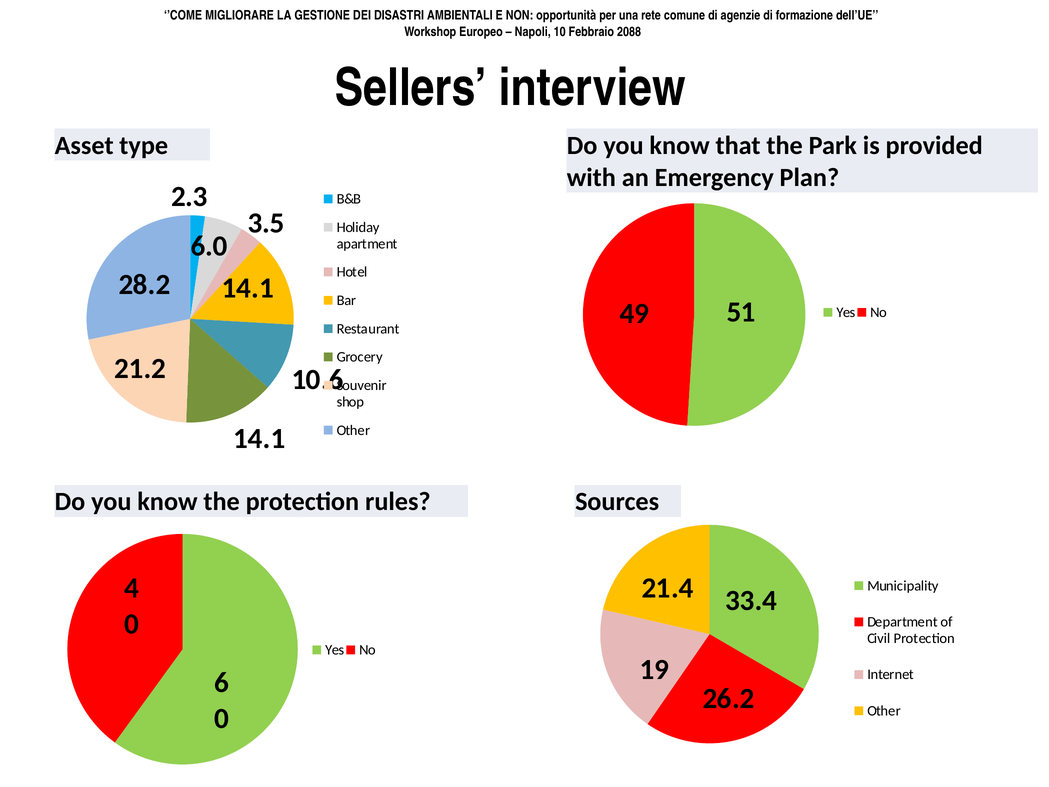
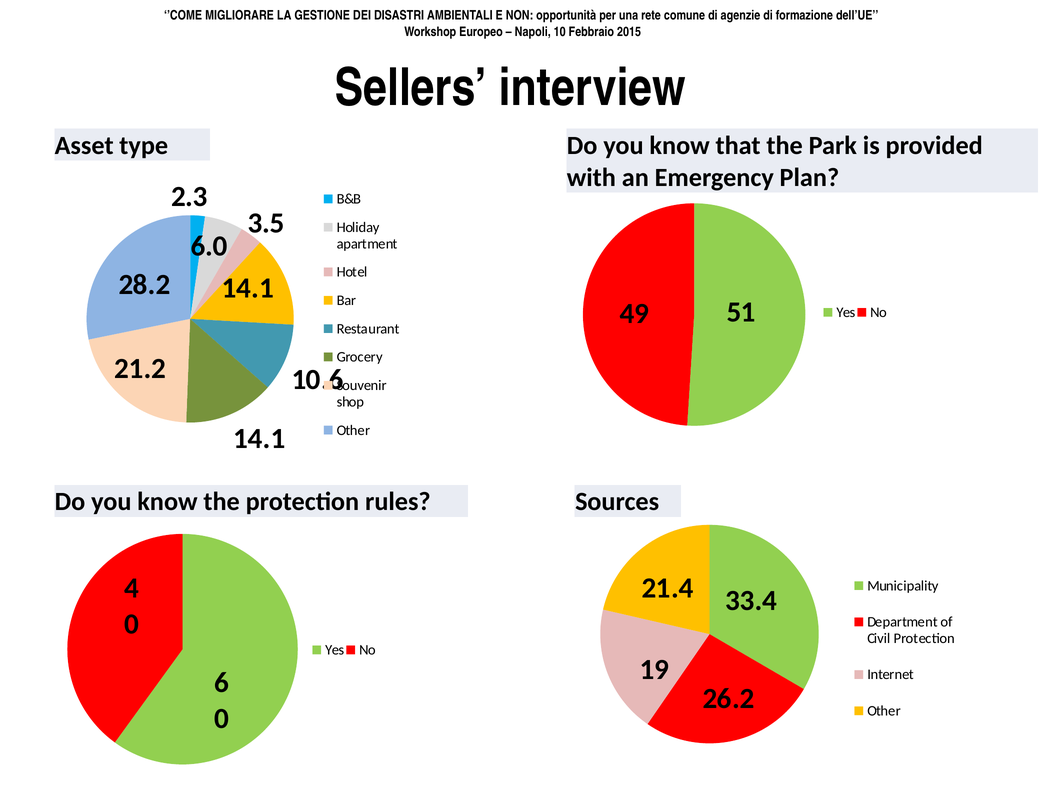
2088: 2088 -> 2015
